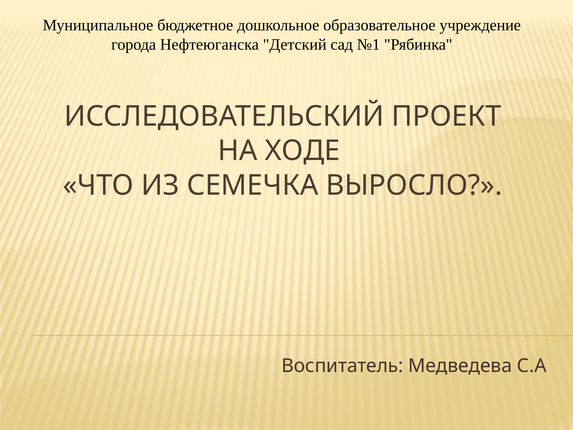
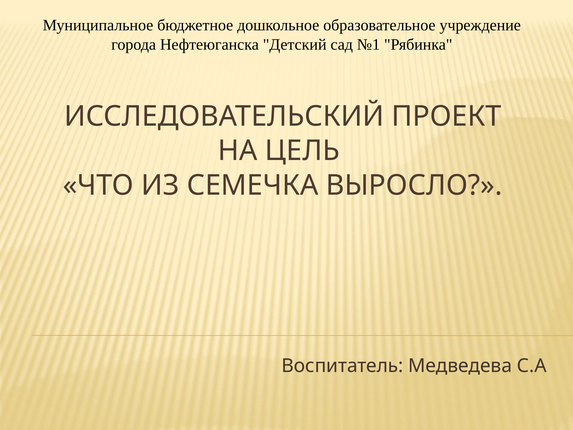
ХОДЕ: ХОДЕ -> ЦЕЛЬ
